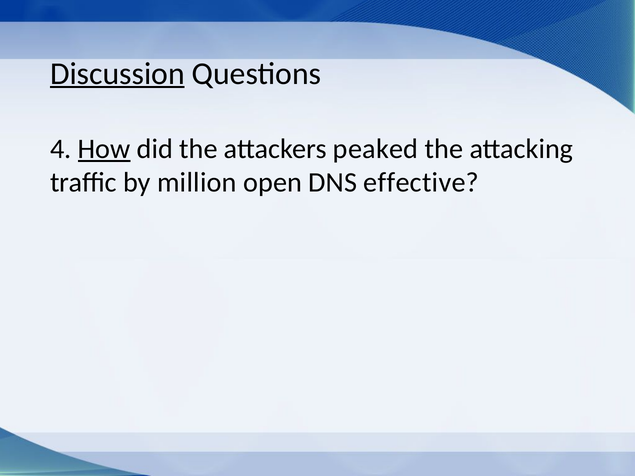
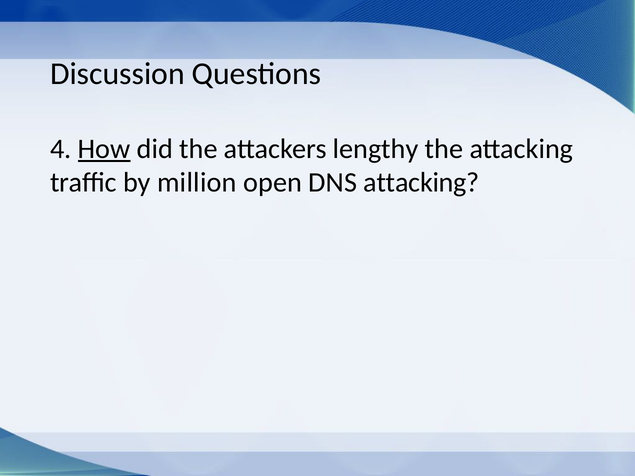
Discussion underline: present -> none
peaked: peaked -> lengthy
DNS effective: effective -> attacking
